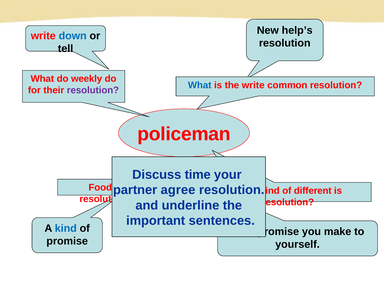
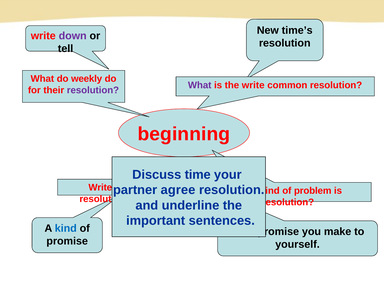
help’s: help’s -> time’s
down colour: blue -> purple
What at (200, 85) colour: blue -> purple
policeman: policeman -> beginning
Food at (100, 188): Food -> Write
different: different -> problem
